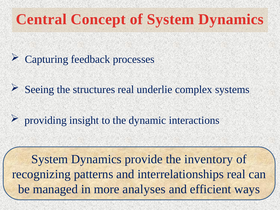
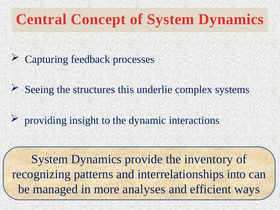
structures real: real -> this
interrelationships real: real -> into
